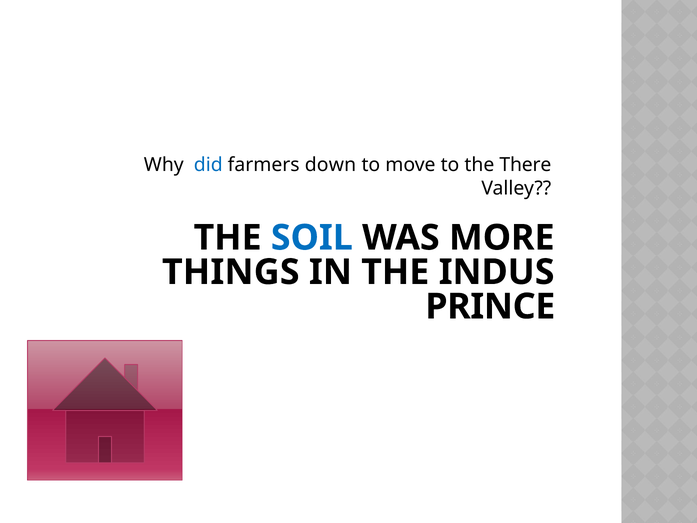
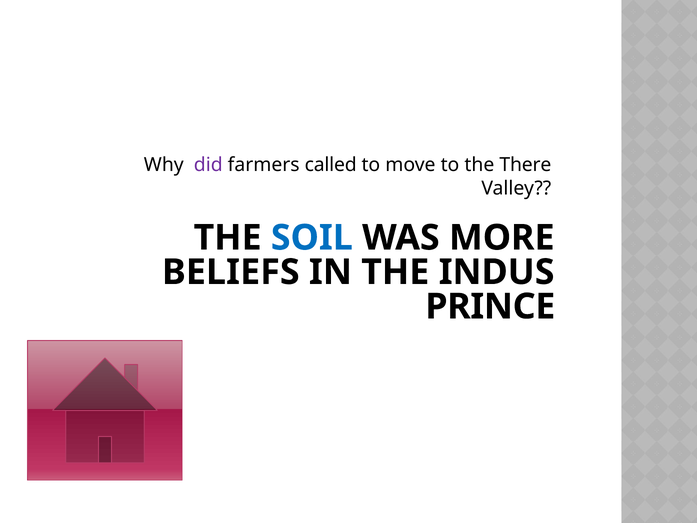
did colour: blue -> purple
down: down -> called
THINGS: THINGS -> BELIEFS
